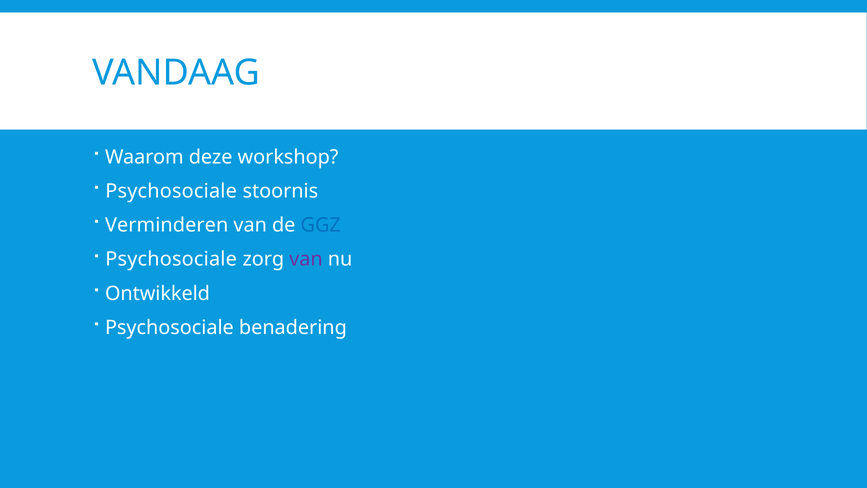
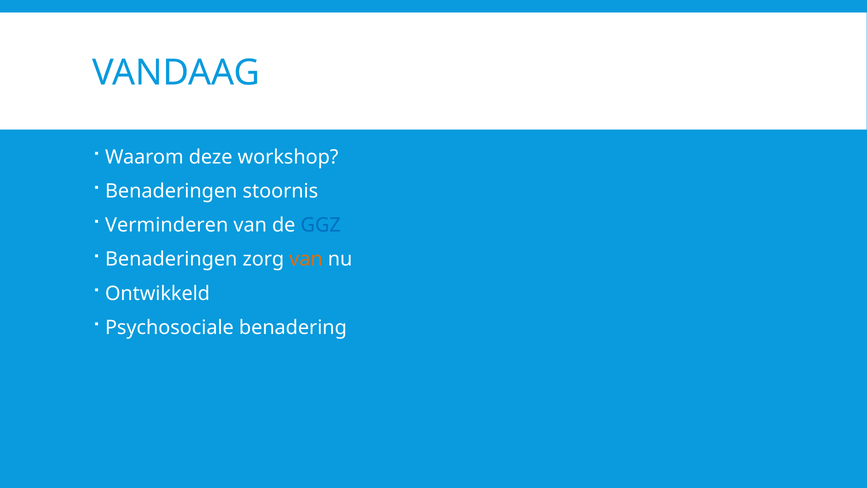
Psychosociale at (171, 191): Psychosociale -> Benaderingen
Psychosociale at (171, 259): Psychosociale -> Benaderingen
van at (306, 259) colour: purple -> orange
